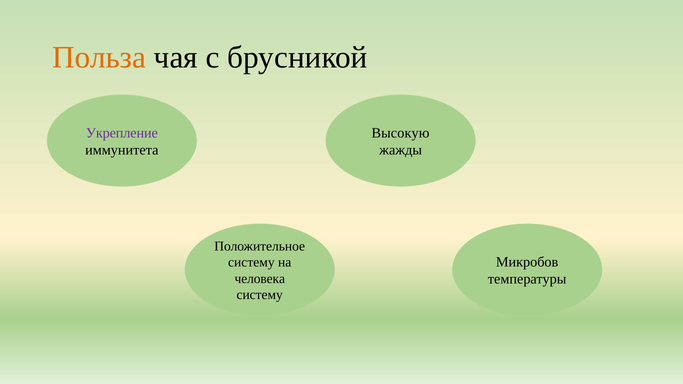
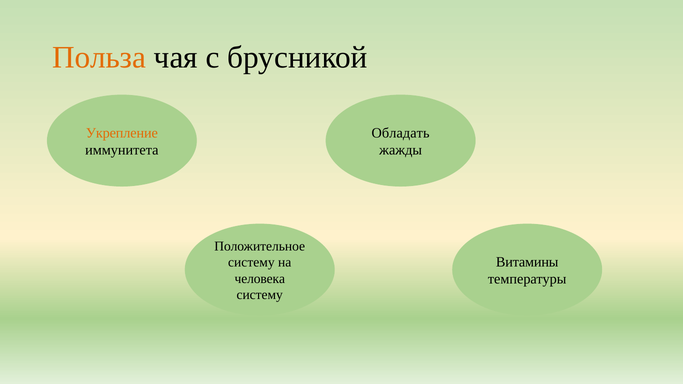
Укрепление colour: purple -> orange
Высокую: Высокую -> Обладать
Микробов: Микробов -> Витамины
